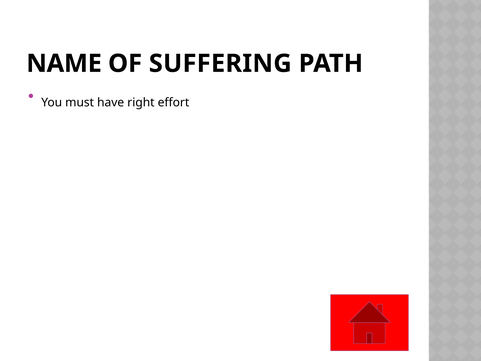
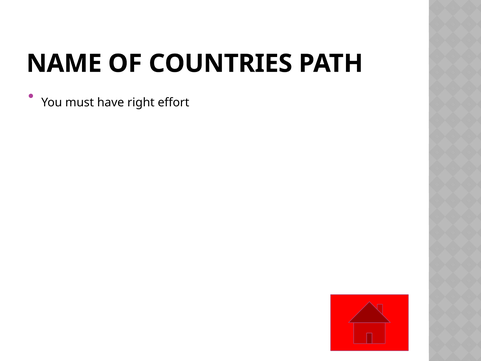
SUFFERING: SUFFERING -> COUNTRIES
